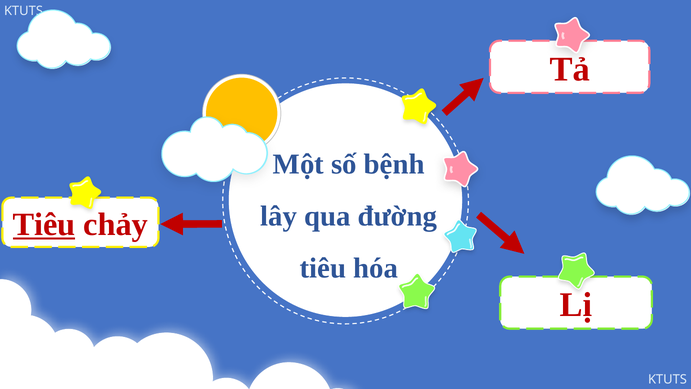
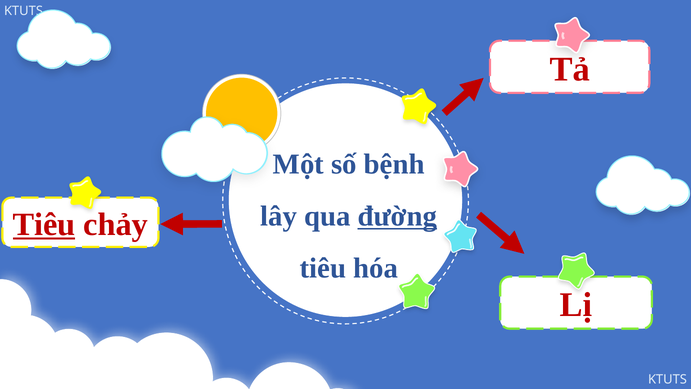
đường underline: none -> present
